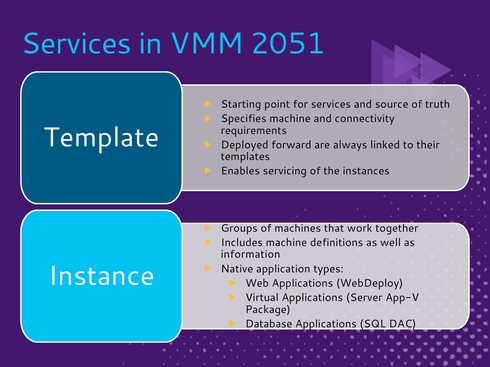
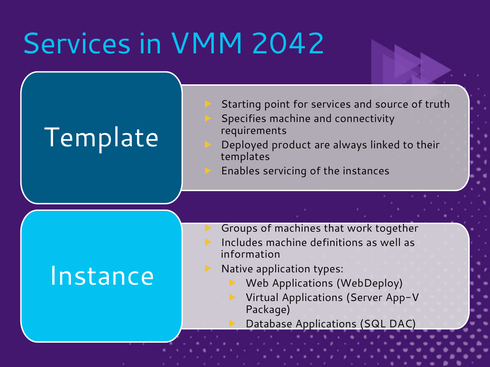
2051: 2051 -> 2042
forward: forward -> product
